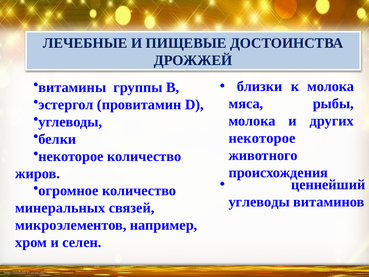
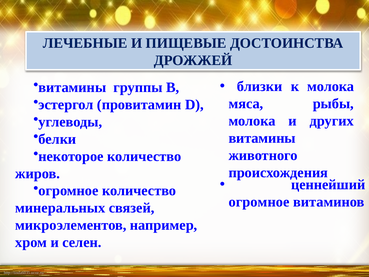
некоторое at (262, 138): некоторое -> витамины
углеводы at (259, 202): углеводы -> огромное
